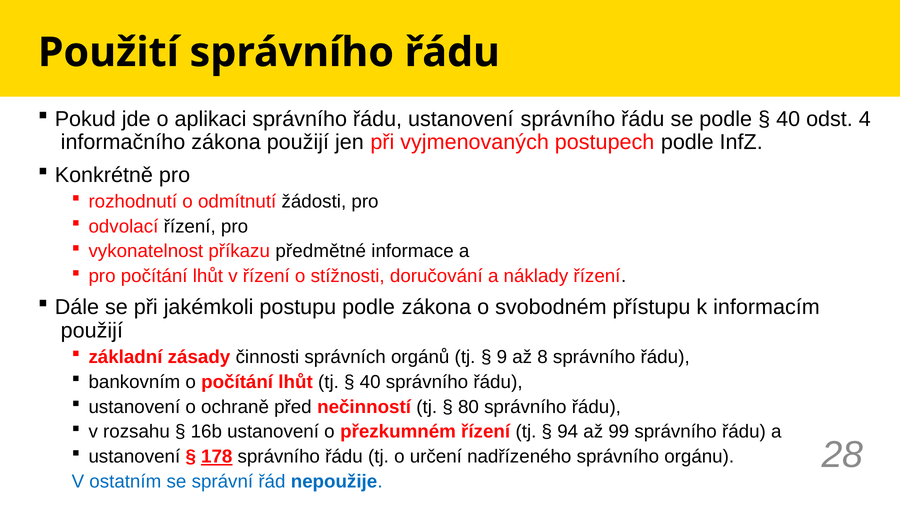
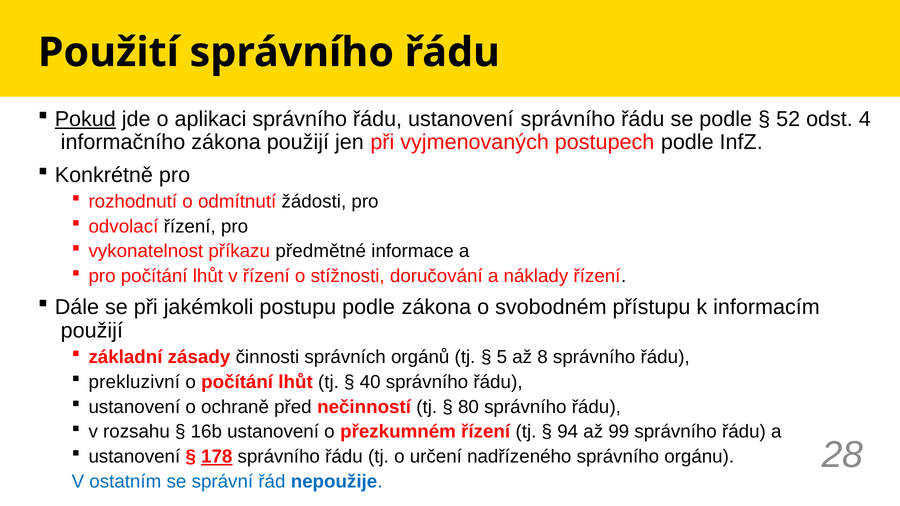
Pokud underline: none -> present
40 at (788, 119): 40 -> 52
9: 9 -> 5
bankovním: bankovním -> prekluzivní
